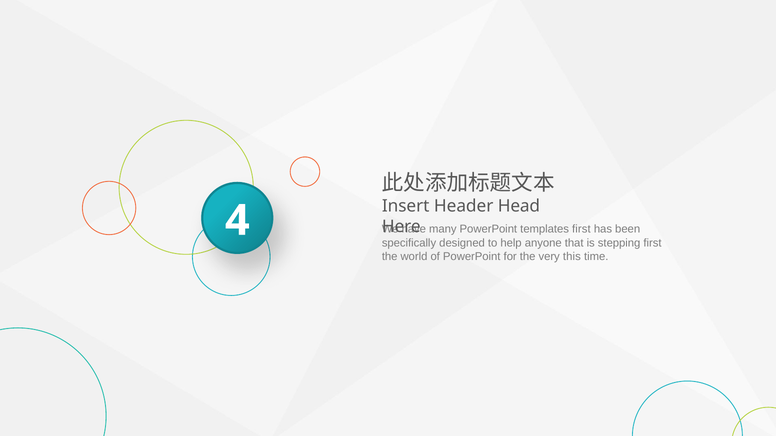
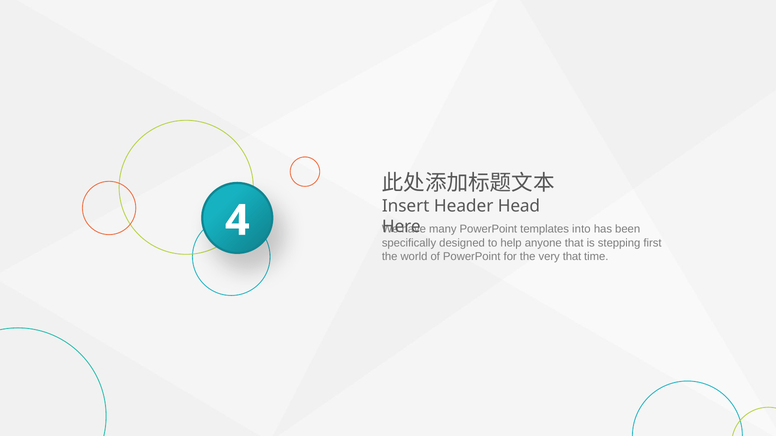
templates first: first -> into
very this: this -> that
